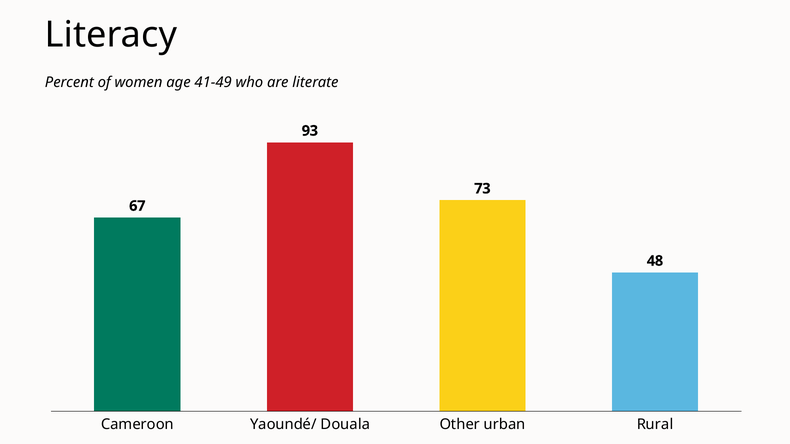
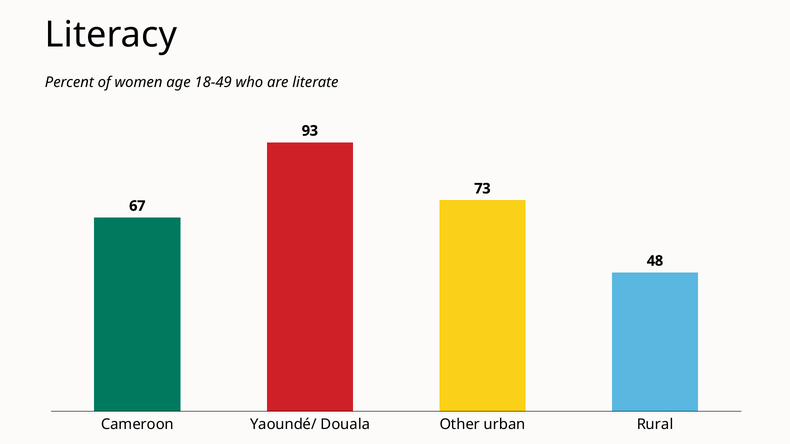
41-49: 41-49 -> 18-49
